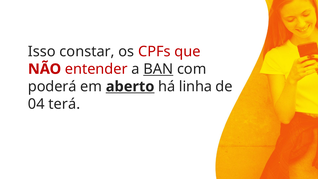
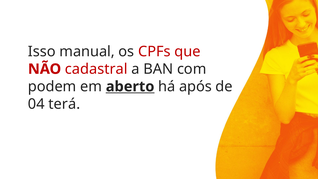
constar: constar -> manual
entender: entender -> cadastral
BAN underline: present -> none
poderá: poderá -> podem
linha: linha -> após
